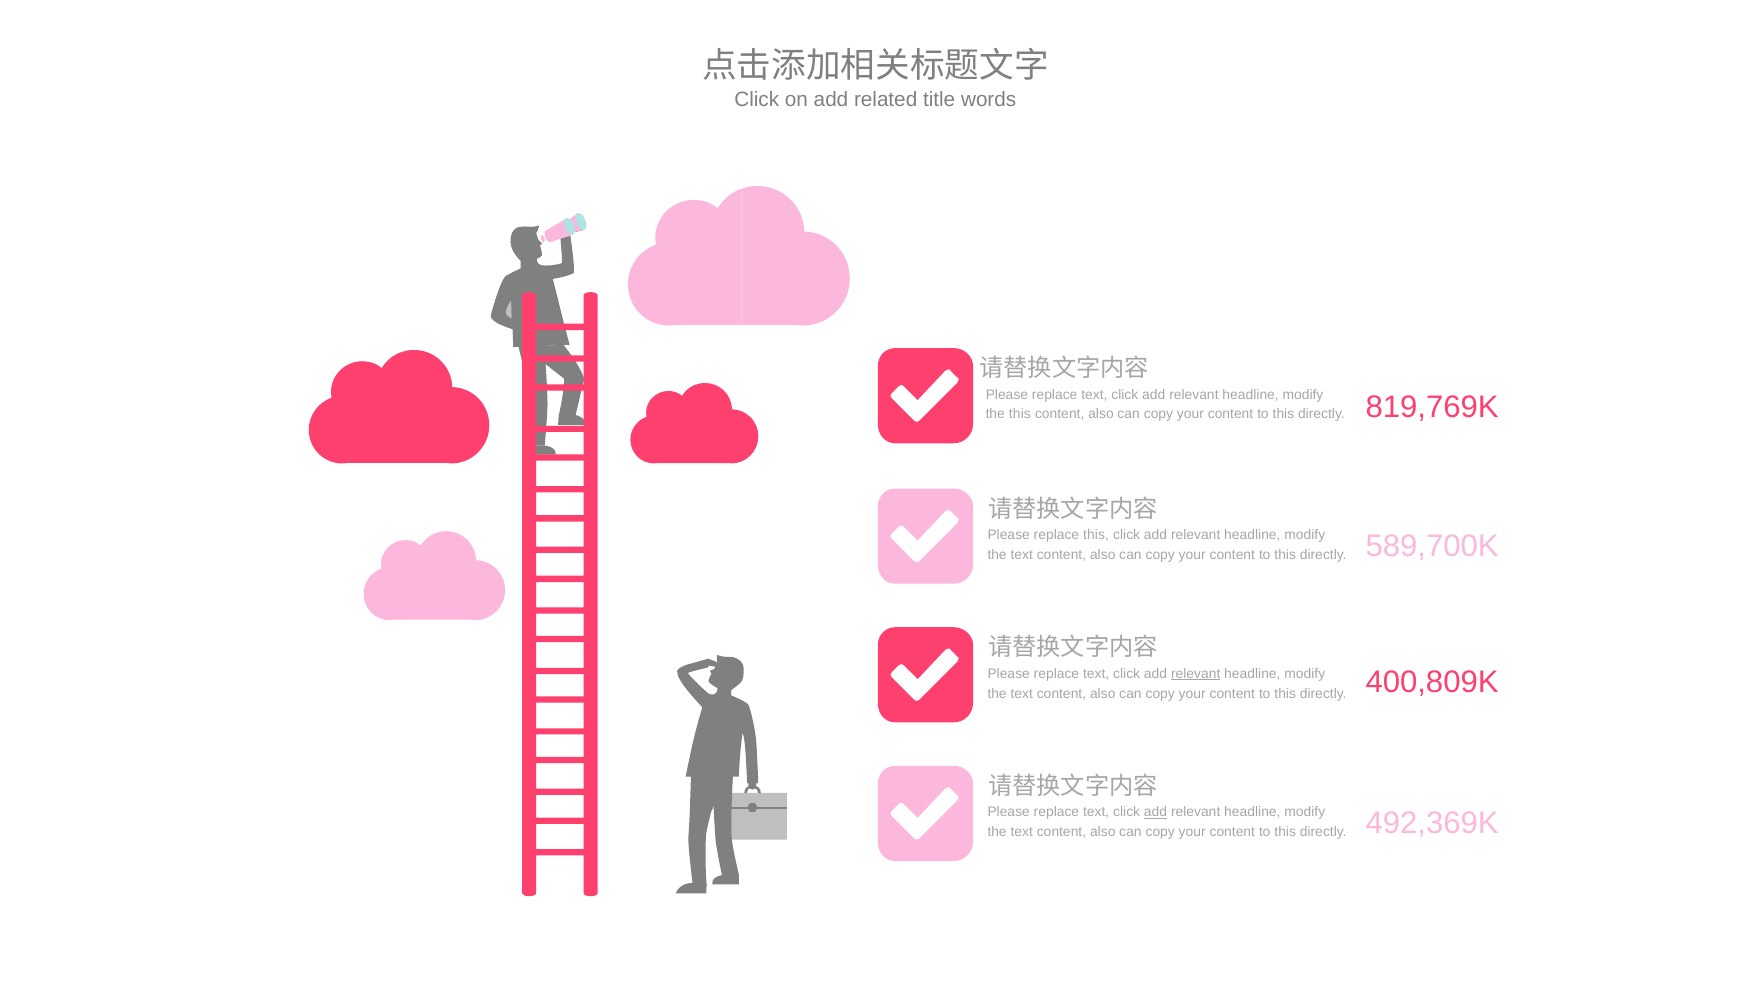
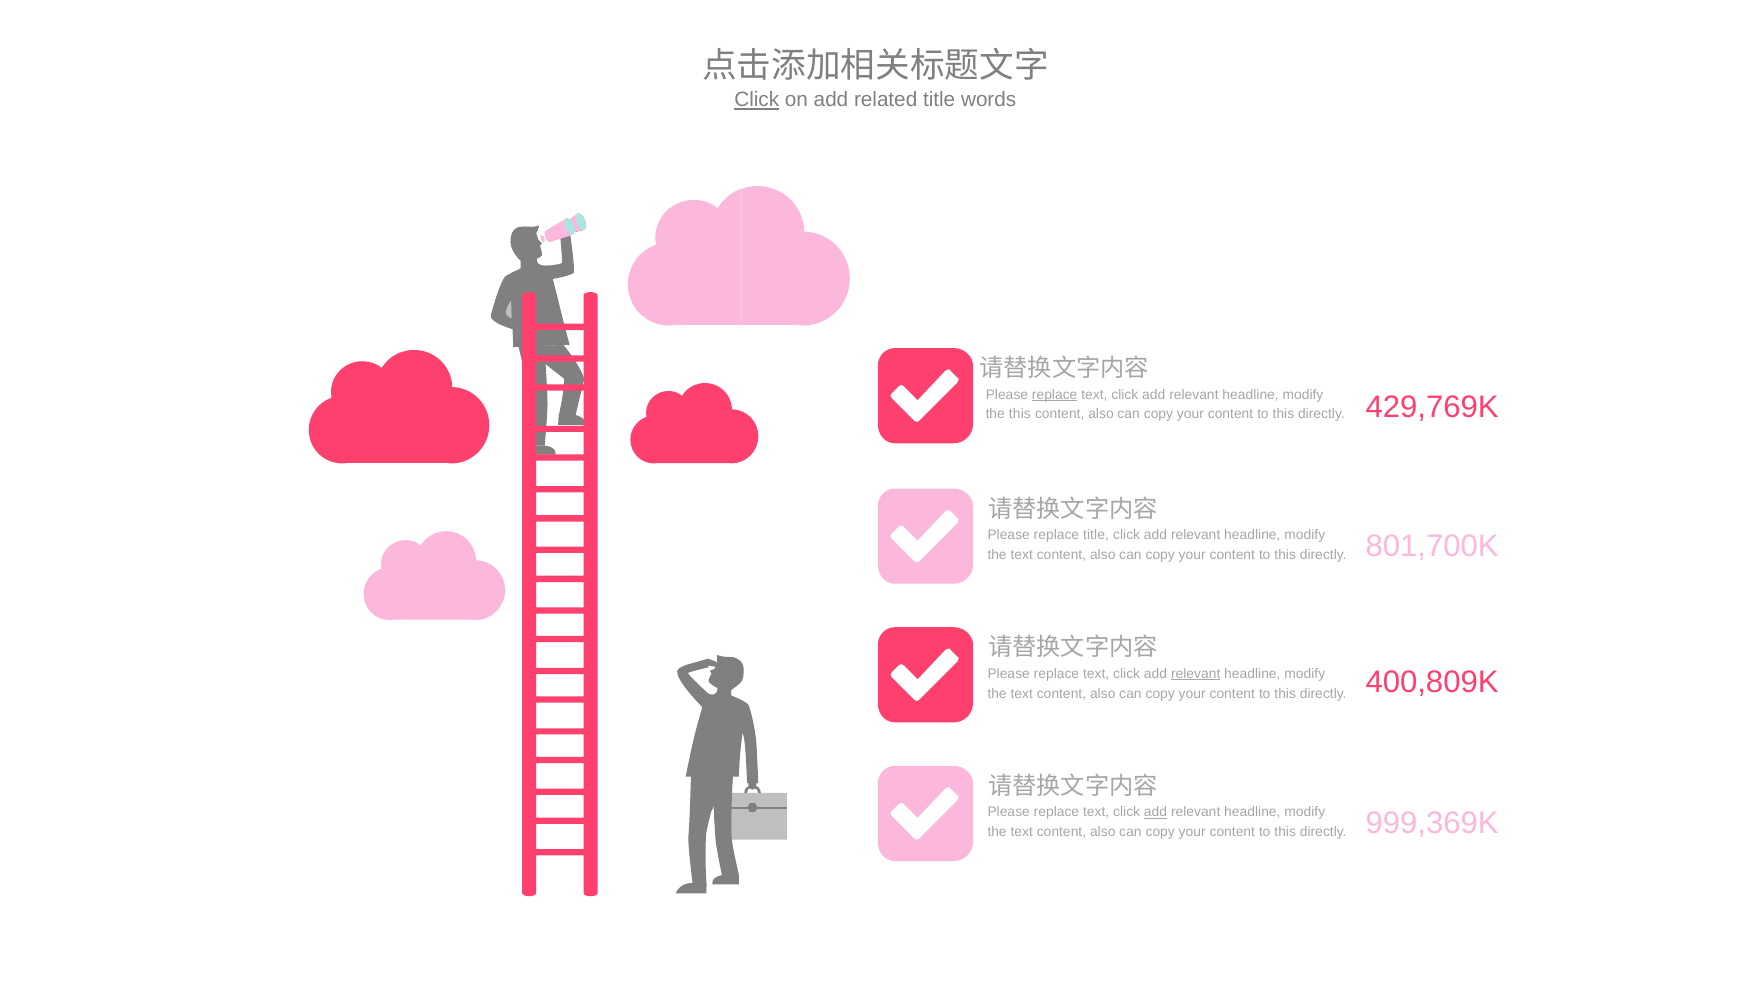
Click at (757, 100) underline: none -> present
replace at (1055, 395) underline: none -> present
819,769K: 819,769K -> 429,769K
replace this: this -> title
589,700K: 589,700K -> 801,700K
492,369K: 492,369K -> 999,369K
